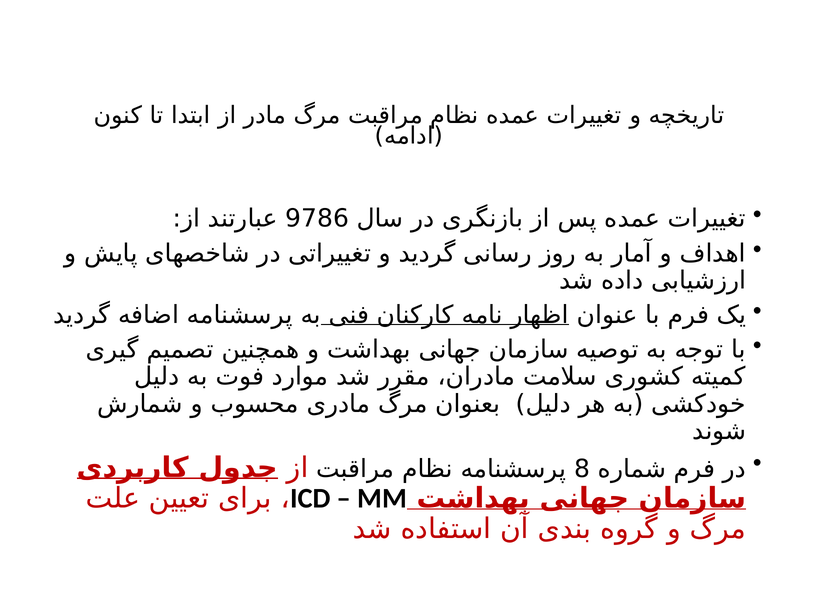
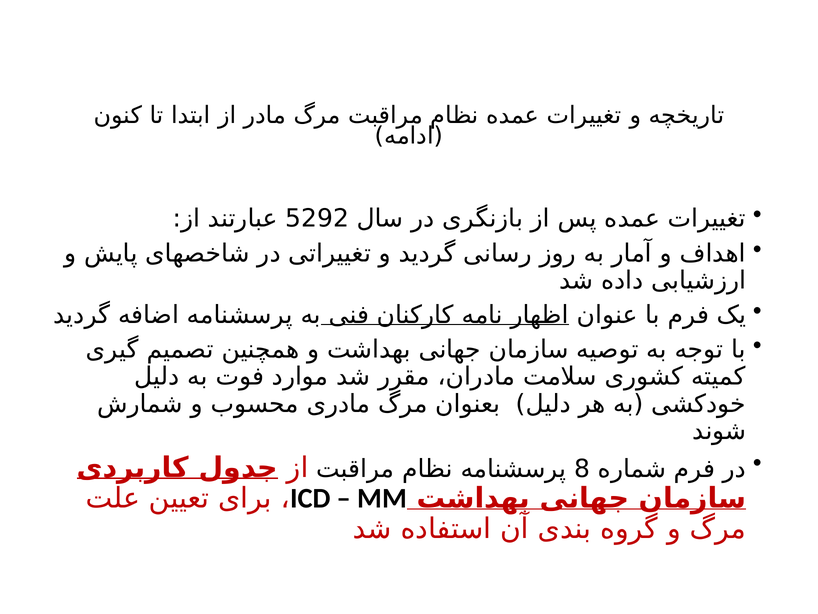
9786: 9786 -> 5292
